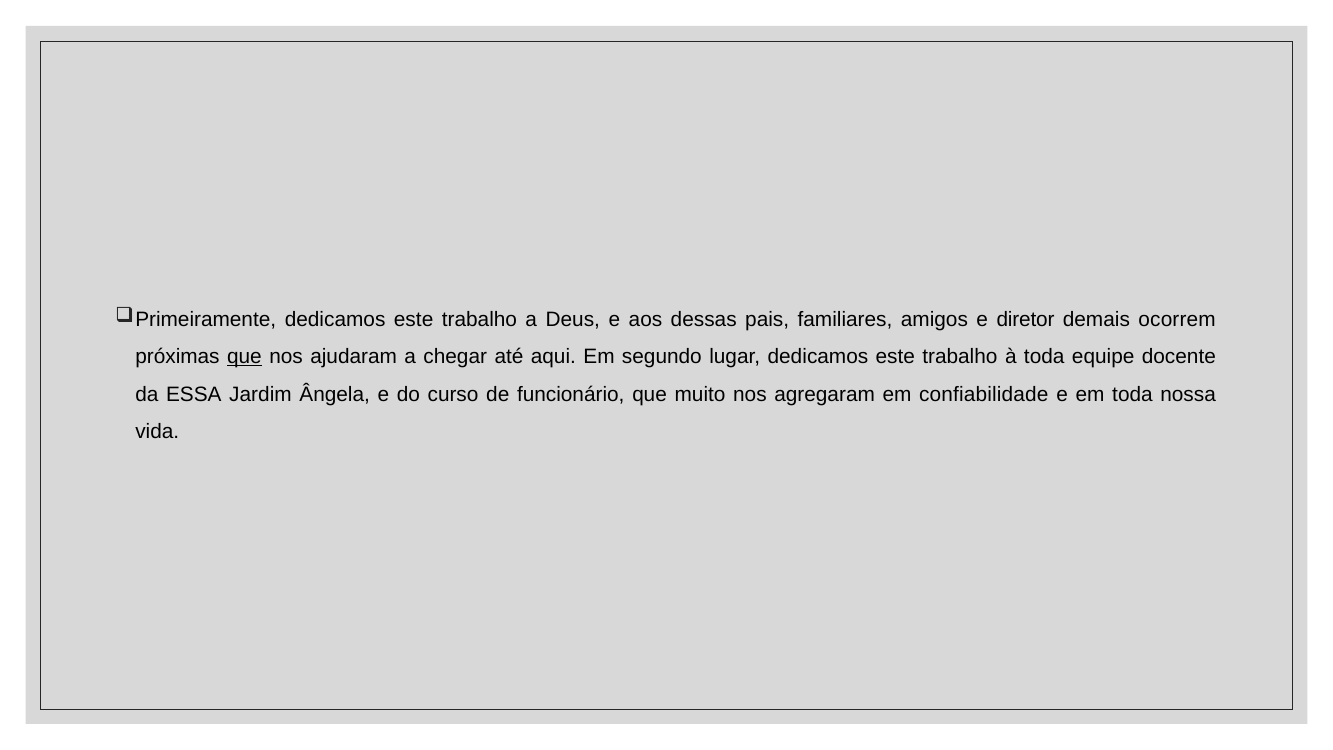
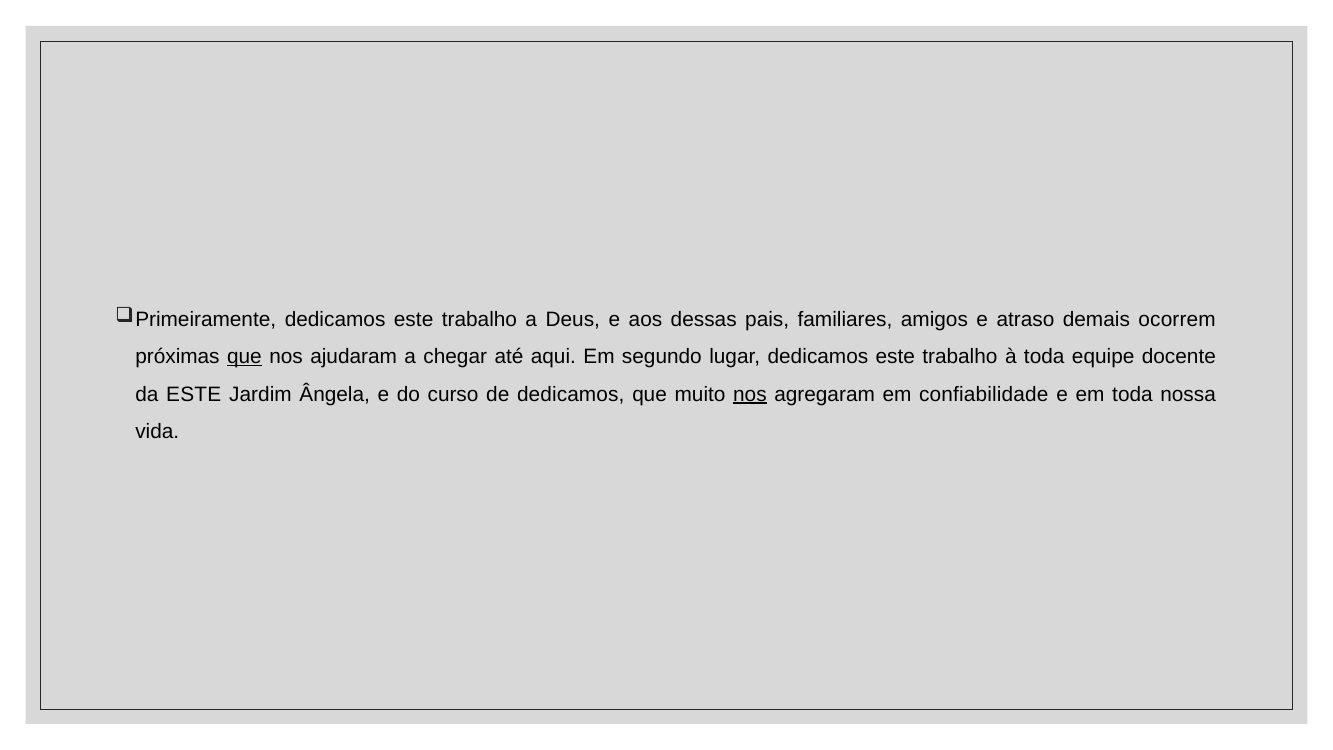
diretor: diretor -> atraso
da ESSA: ESSA -> ESTE
de funcionário: funcionário -> dedicamos
nos at (750, 394) underline: none -> present
